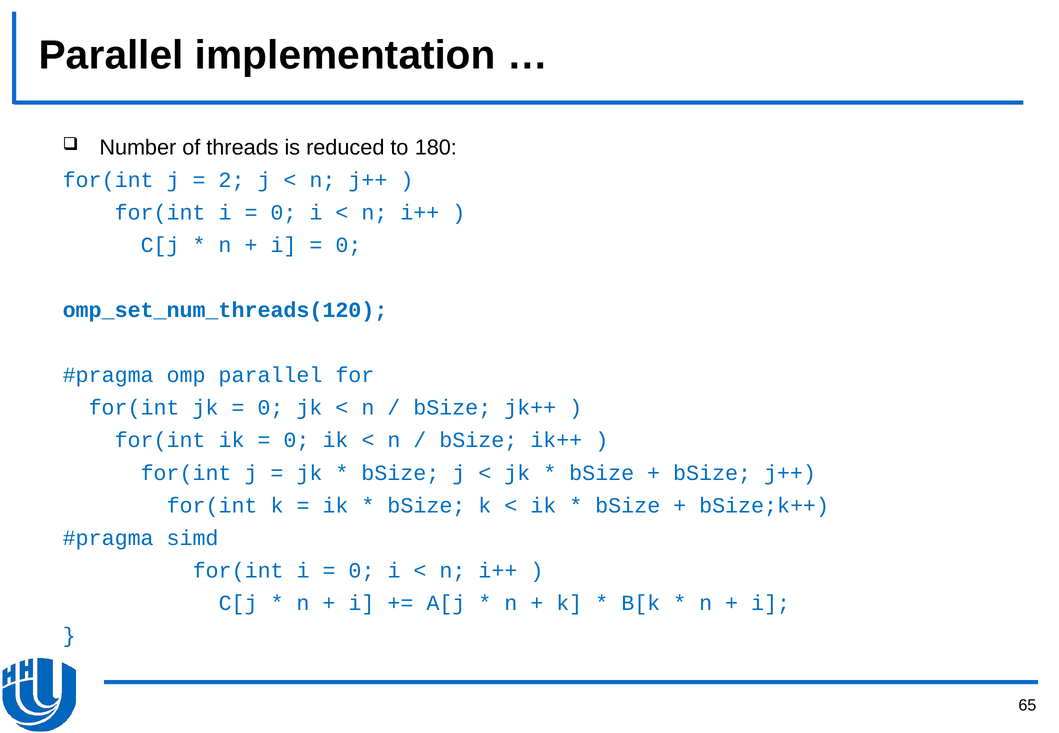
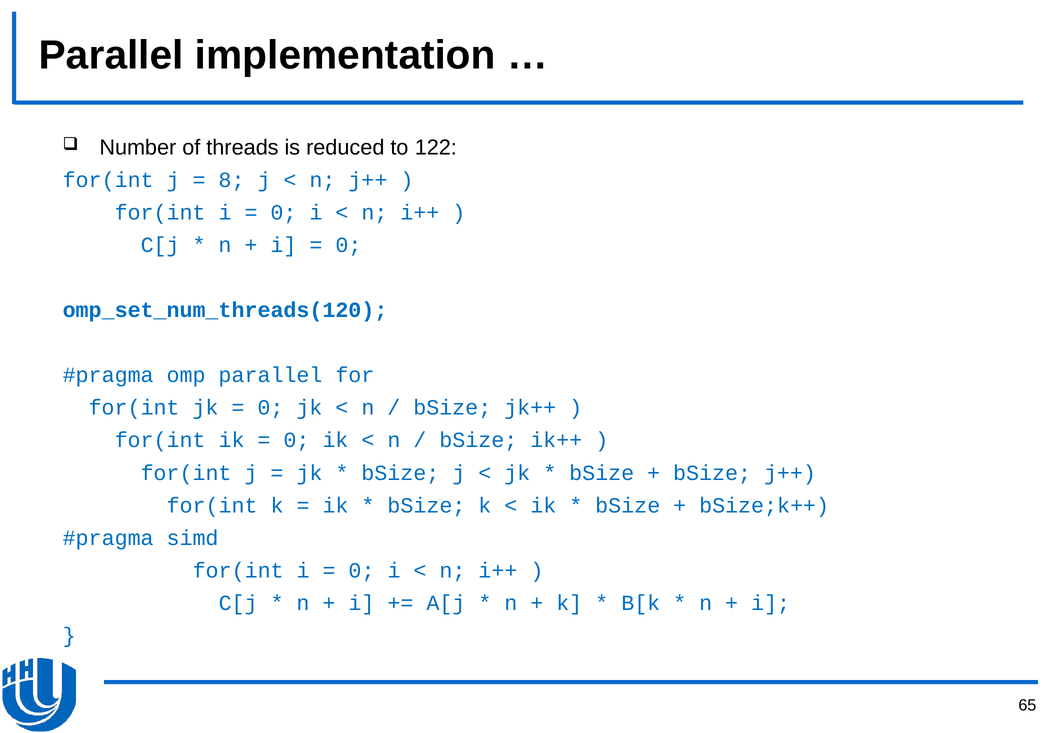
180: 180 -> 122
2: 2 -> 8
